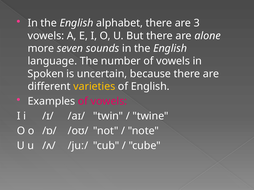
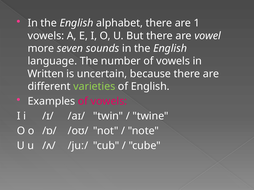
3: 3 -> 1
alone: alone -> vowel
Spoken: Spoken -> Written
varieties colour: yellow -> light green
